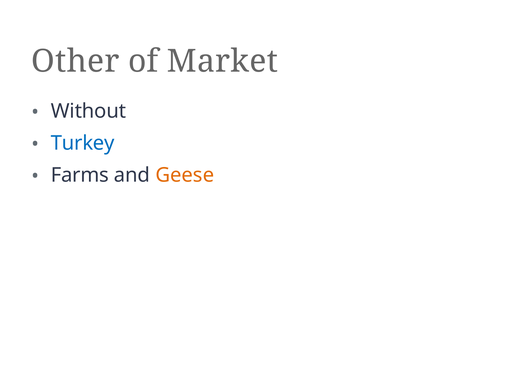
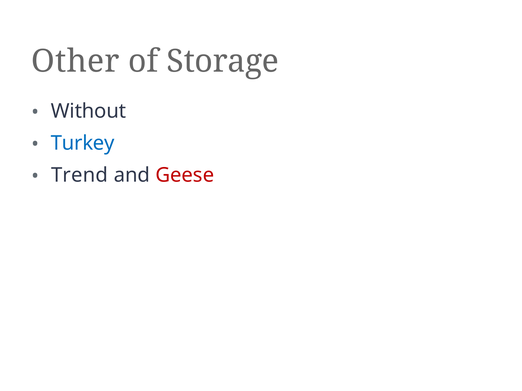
Market: Market -> Storage
Farms: Farms -> Trend
Geese colour: orange -> red
